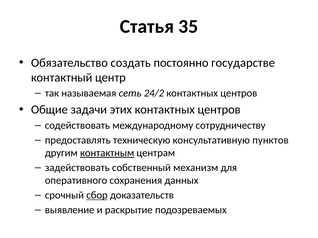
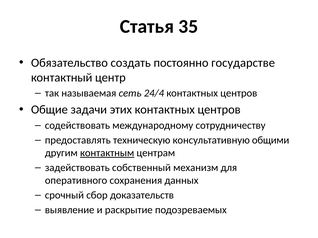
24/2: 24/2 -> 24/4
пунктов: пунктов -> общими
сбор underline: present -> none
